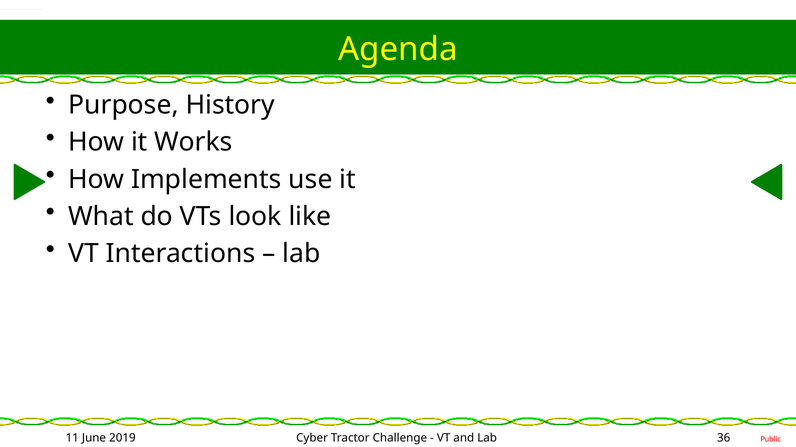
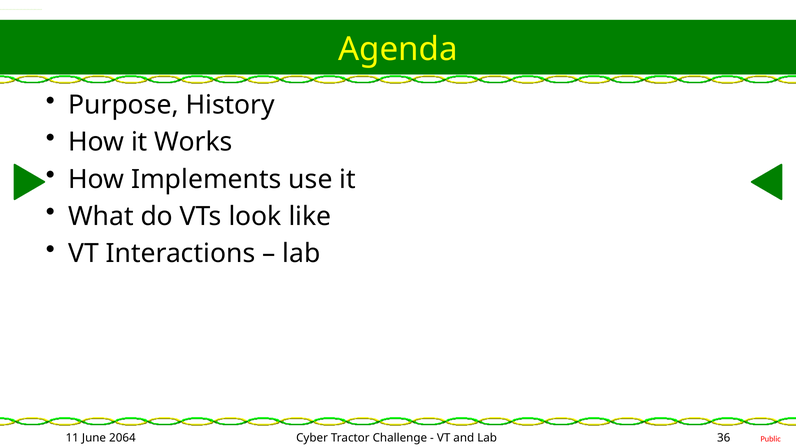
2019: 2019 -> 2064
